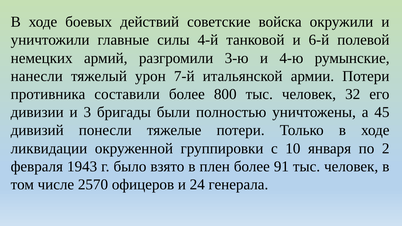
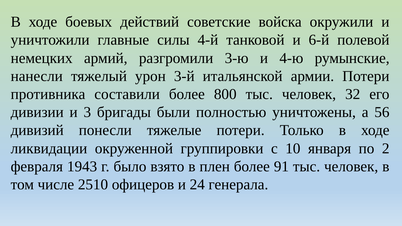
7-й: 7-й -> 3-й
45: 45 -> 56
2570: 2570 -> 2510
